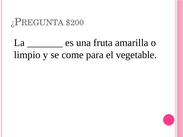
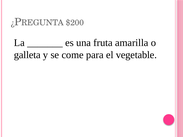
limpio: limpio -> galleta
